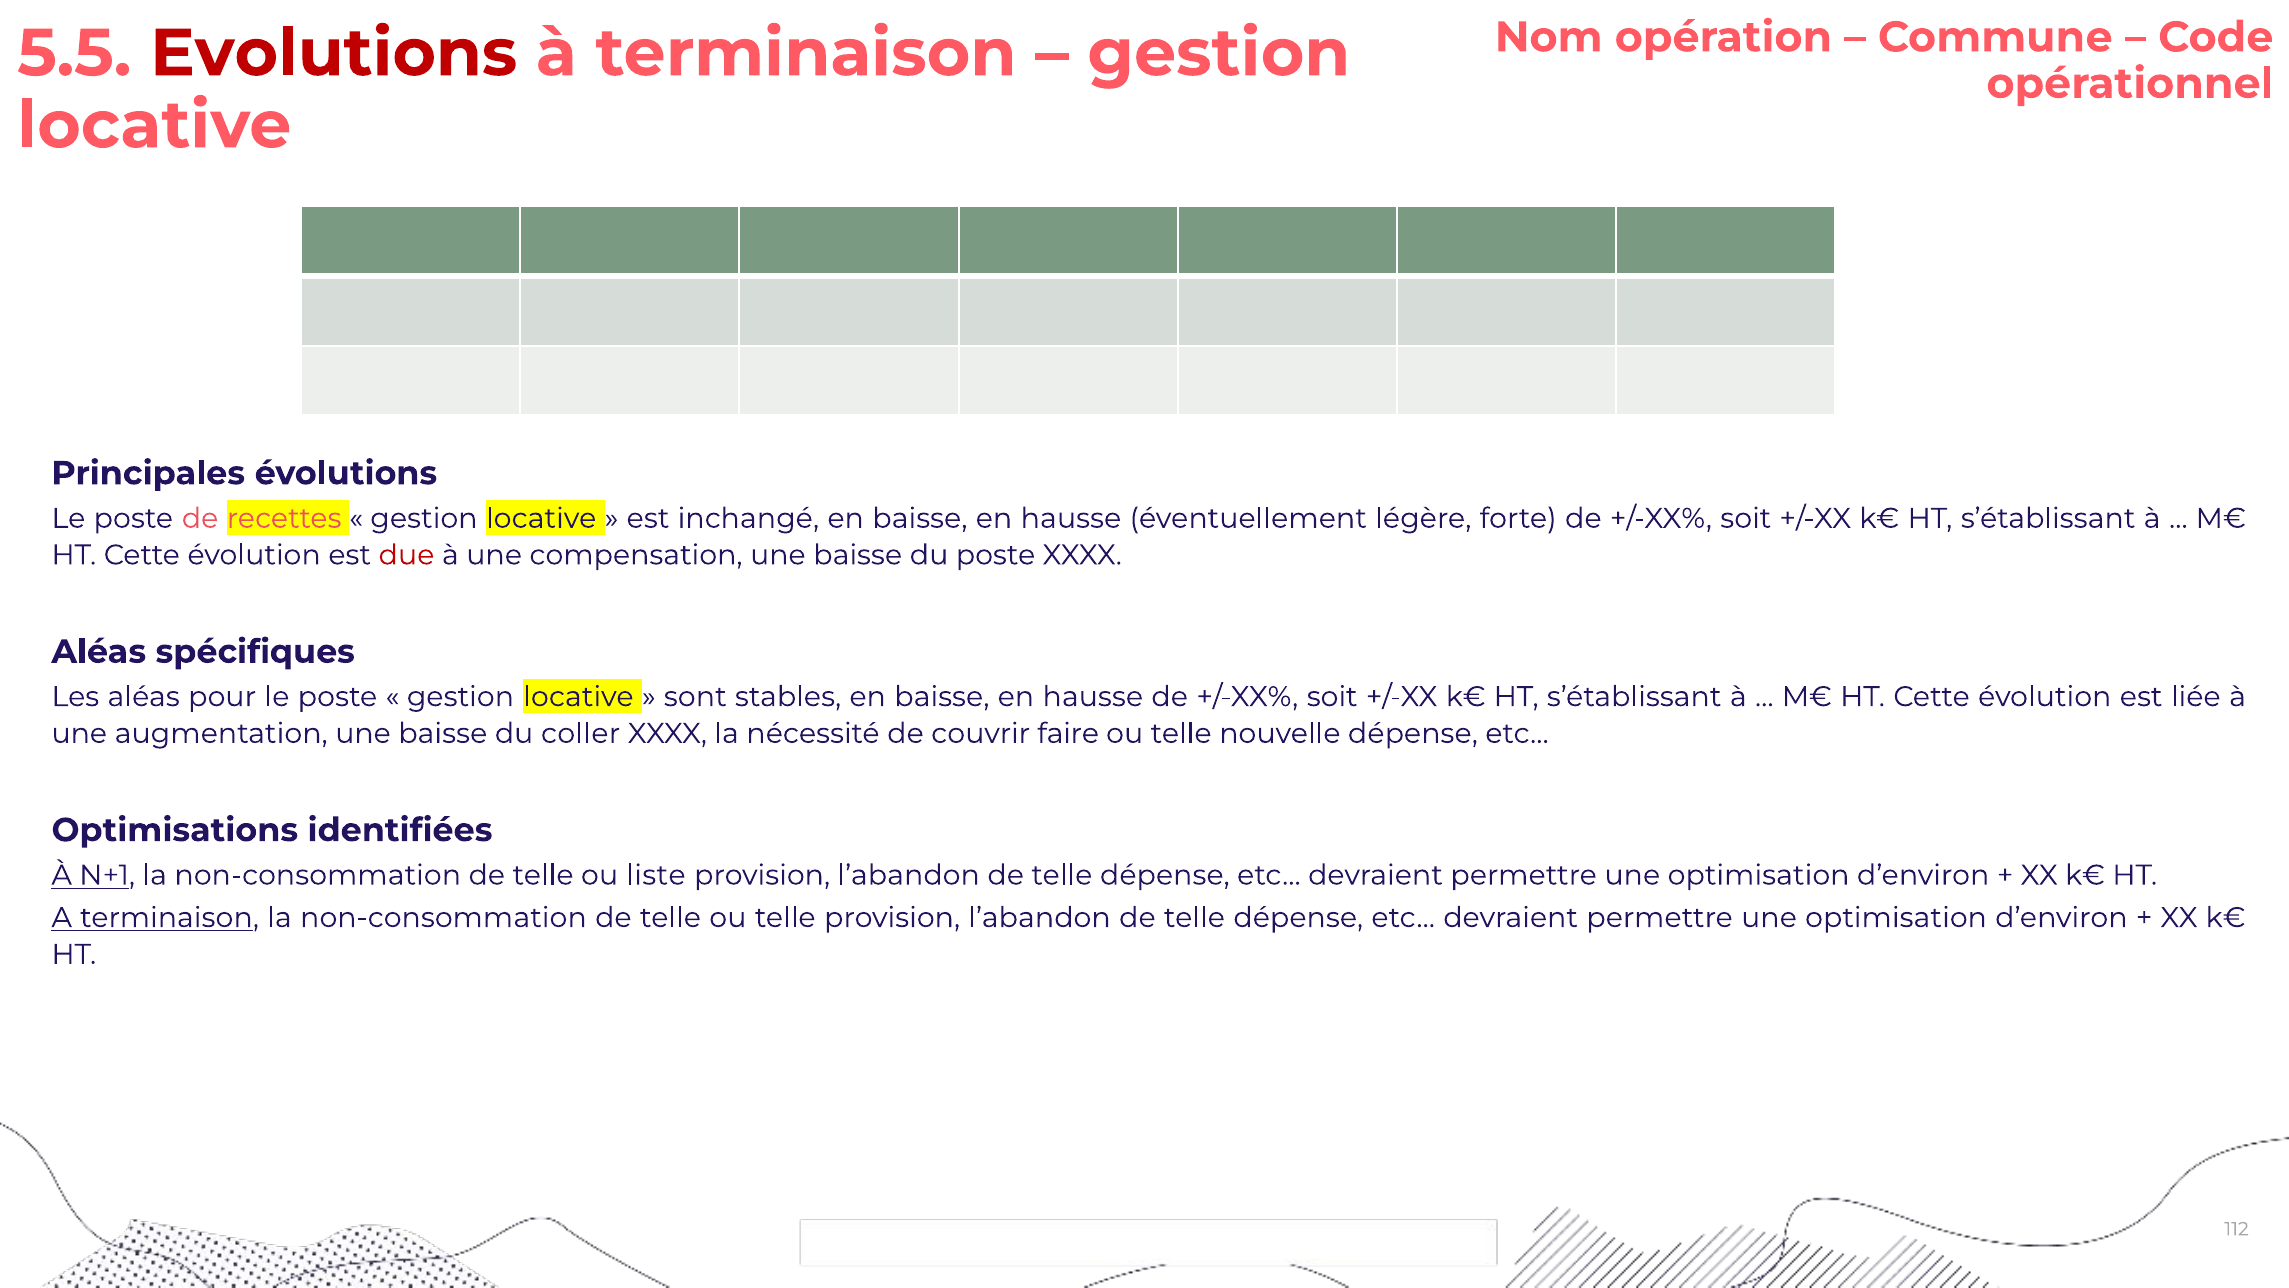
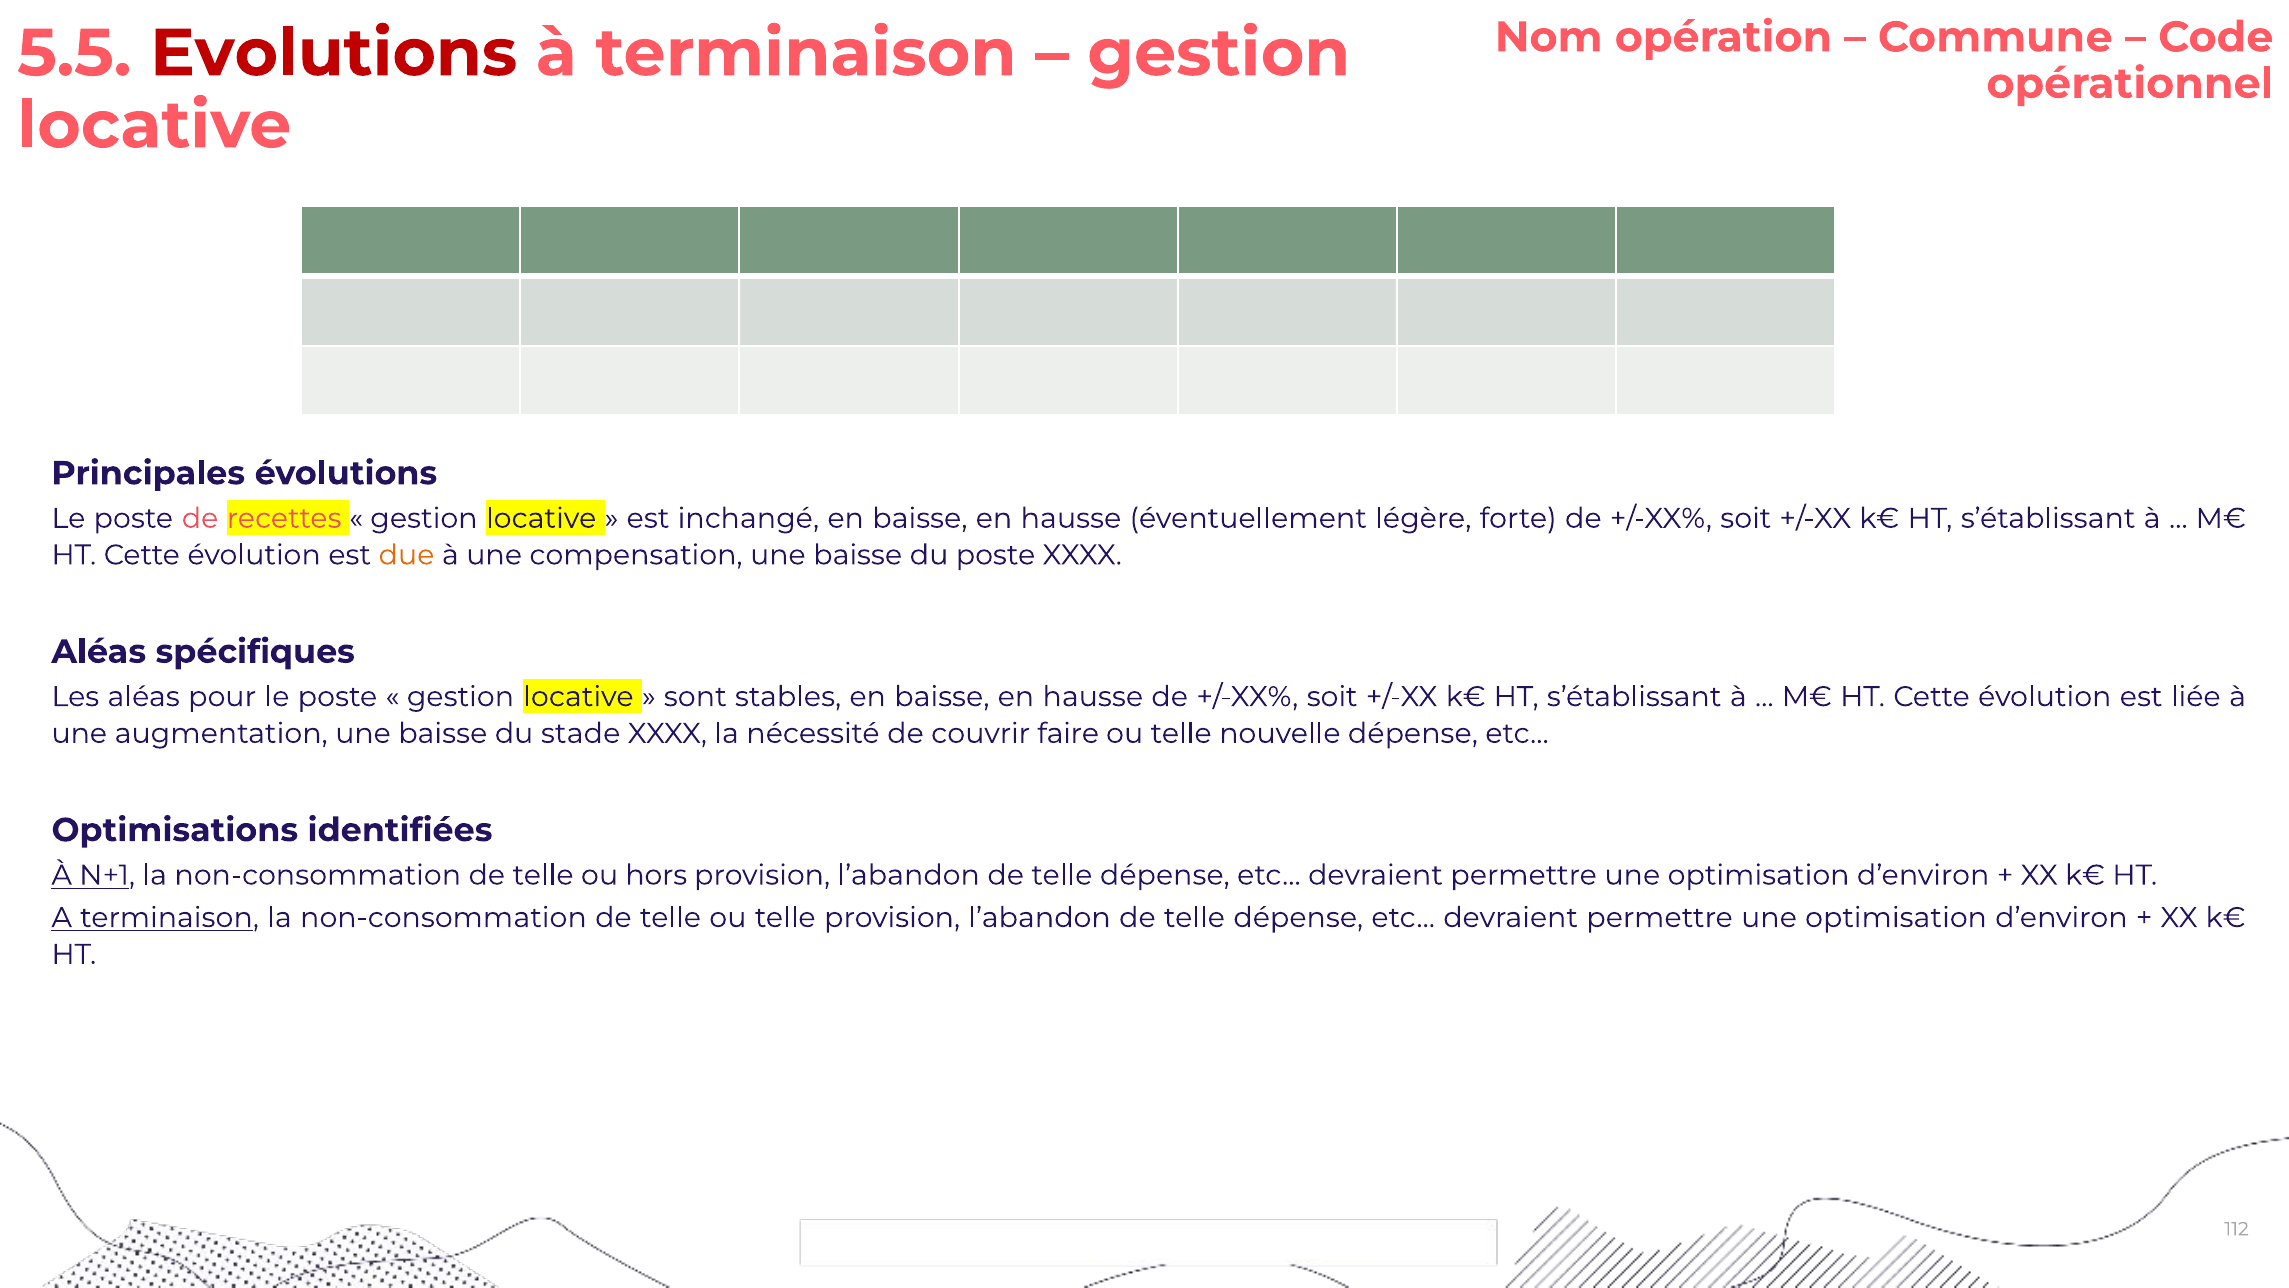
due colour: red -> orange
coller: coller -> stade
liste: liste -> hors
